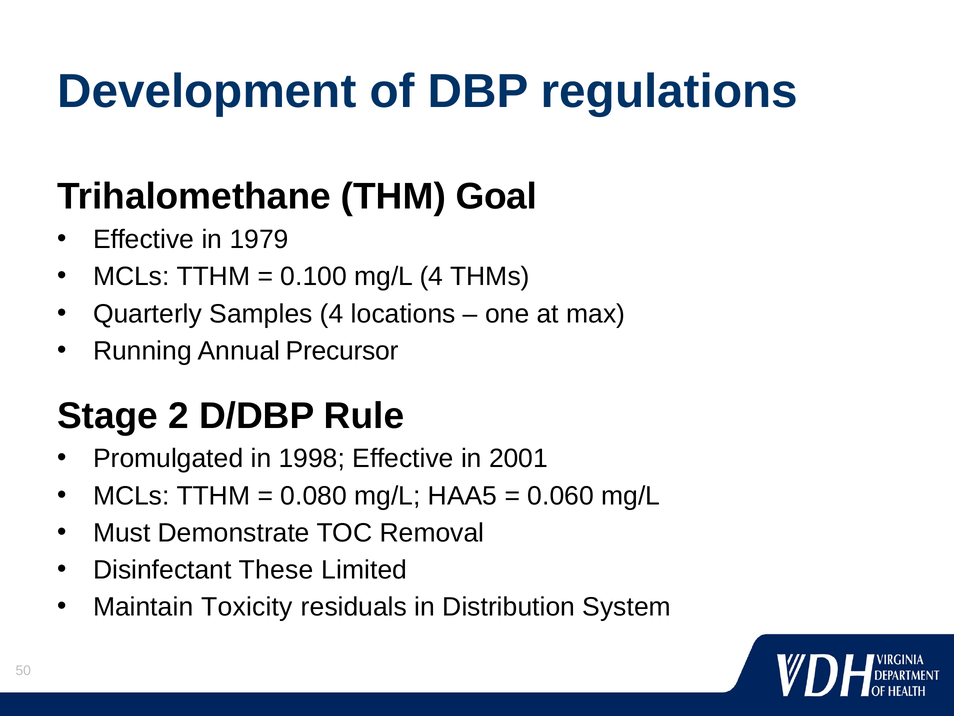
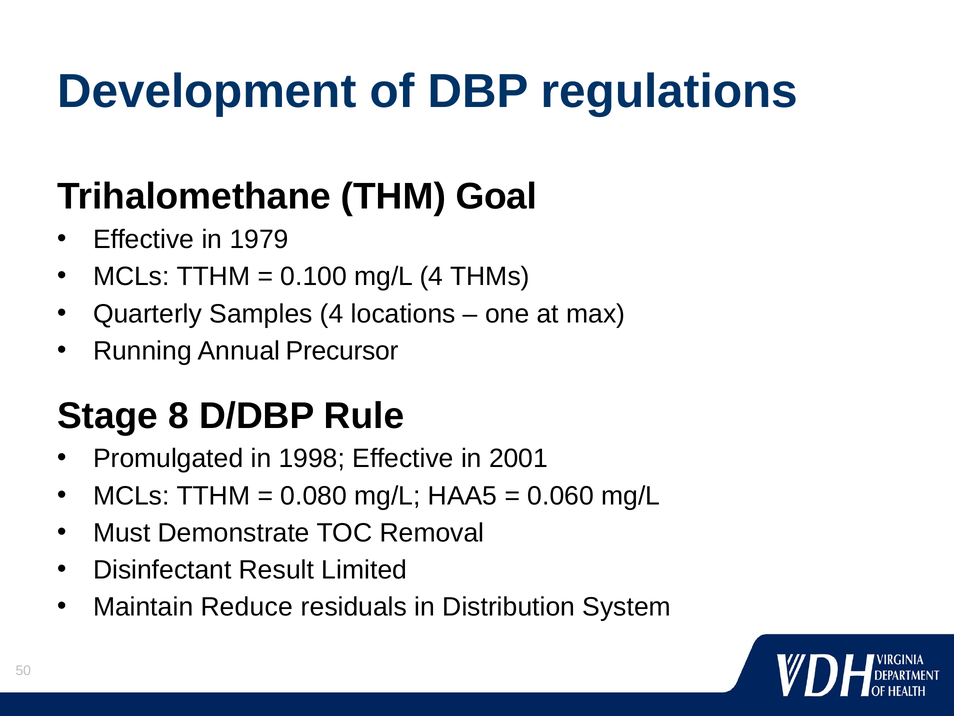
2: 2 -> 8
These: These -> Result
Toxicity: Toxicity -> Reduce
